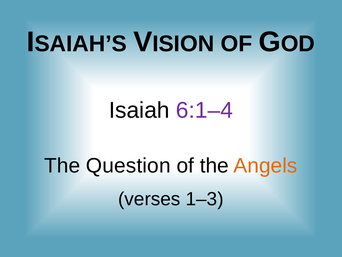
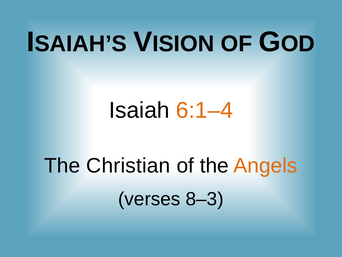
6:1–4 colour: purple -> orange
Question: Question -> Christian
1–3: 1–3 -> 8–3
